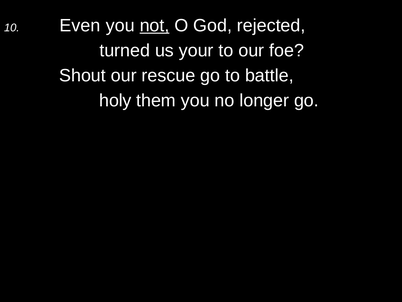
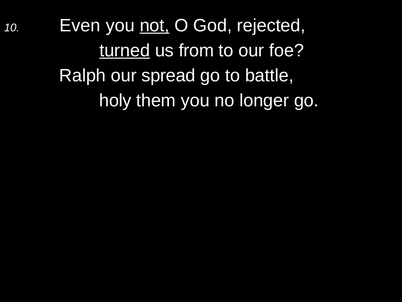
turned underline: none -> present
your: your -> from
Shout: Shout -> Ralph
rescue: rescue -> spread
